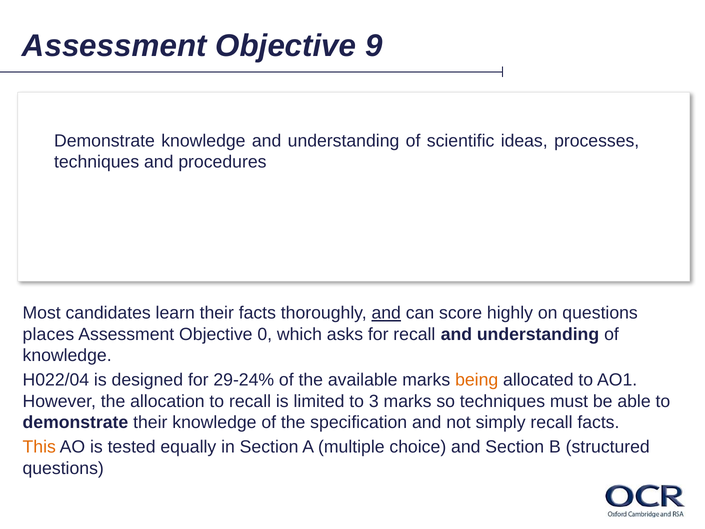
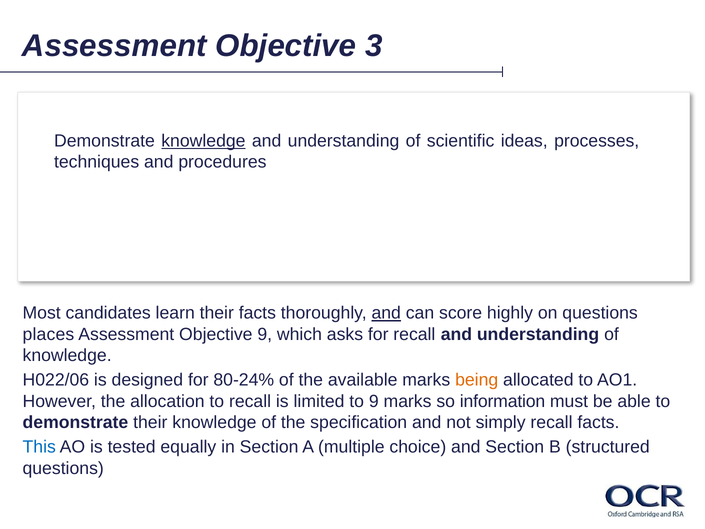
9: 9 -> 3
knowledge at (203, 141) underline: none -> present
Objective 0: 0 -> 9
H022/04: H022/04 -> H022/06
29-24%: 29-24% -> 80-24%
to 3: 3 -> 9
so techniques: techniques -> information
This colour: orange -> blue
